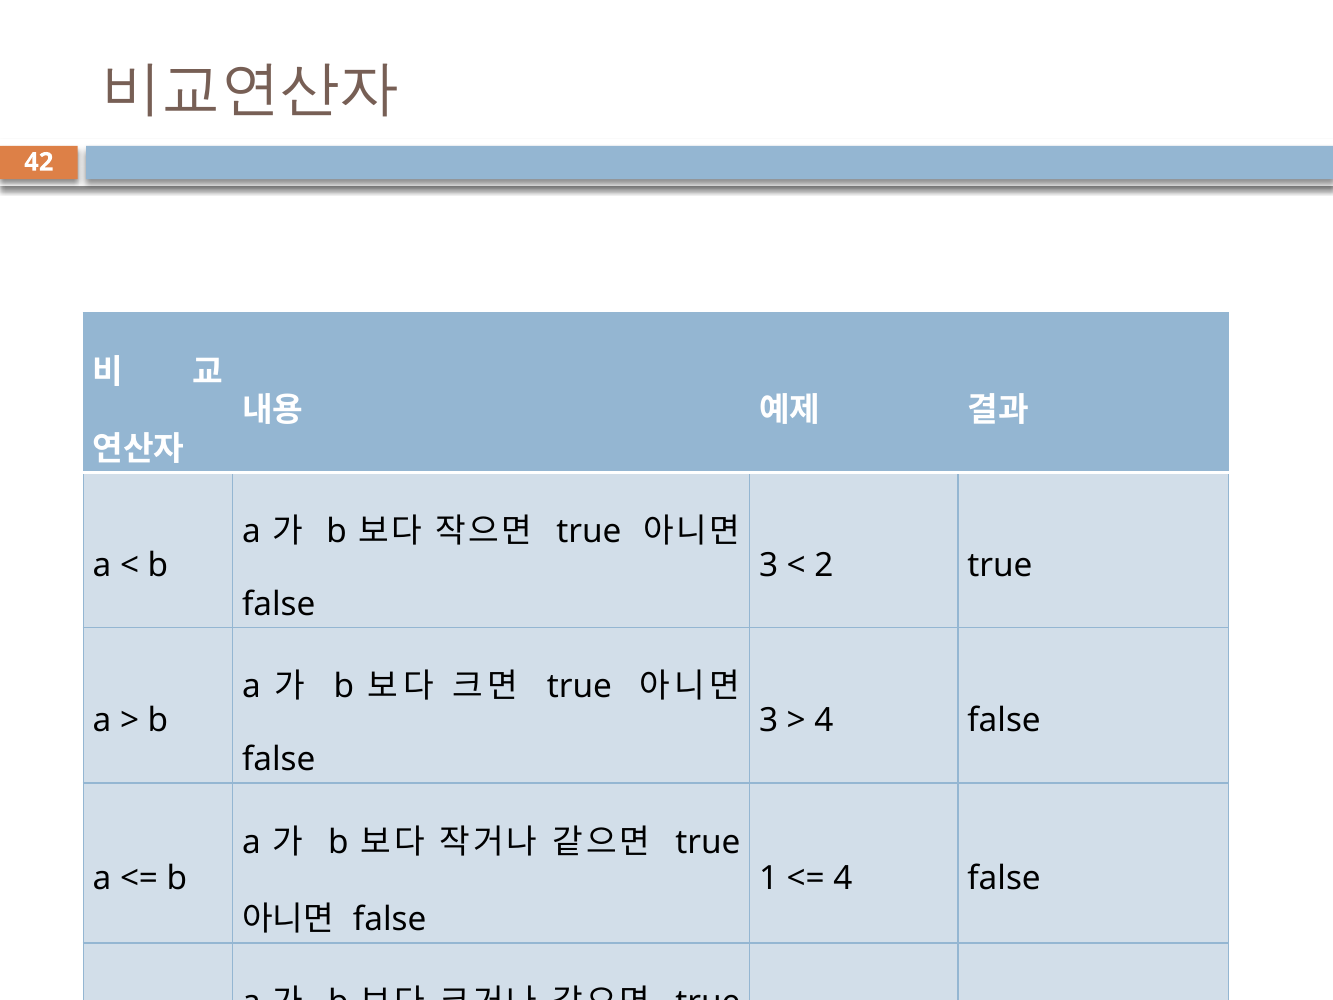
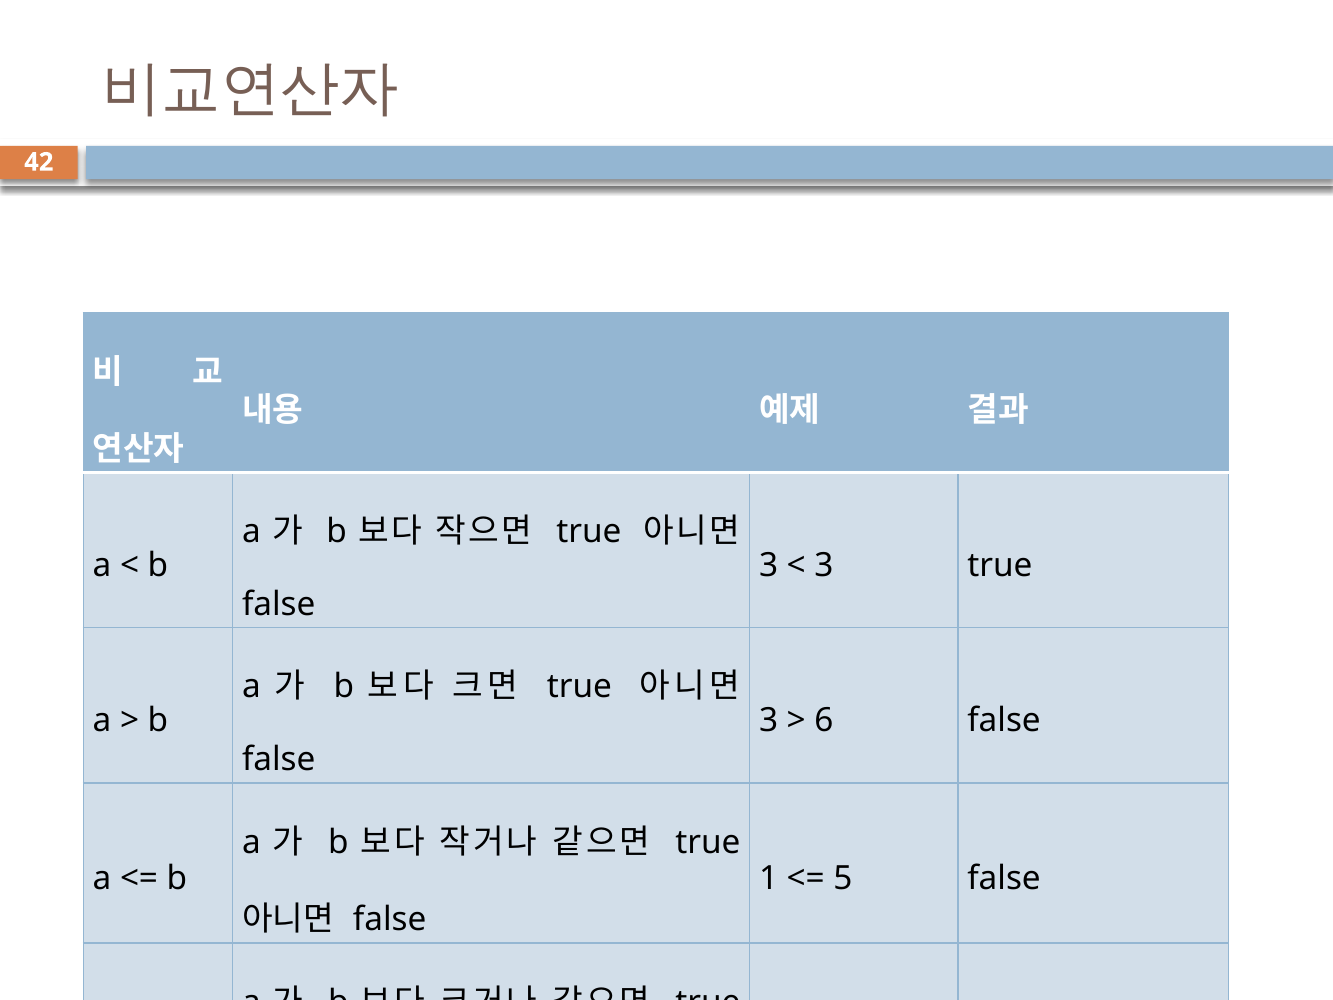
2 at (824, 565): 2 -> 3
4 at (824, 721): 4 -> 6
4 at (843, 878): 4 -> 5
